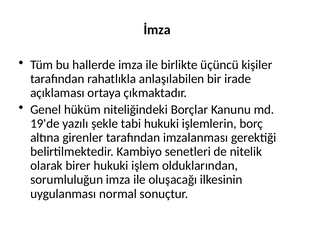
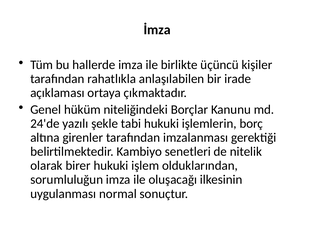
19'de: 19'de -> 24'de
